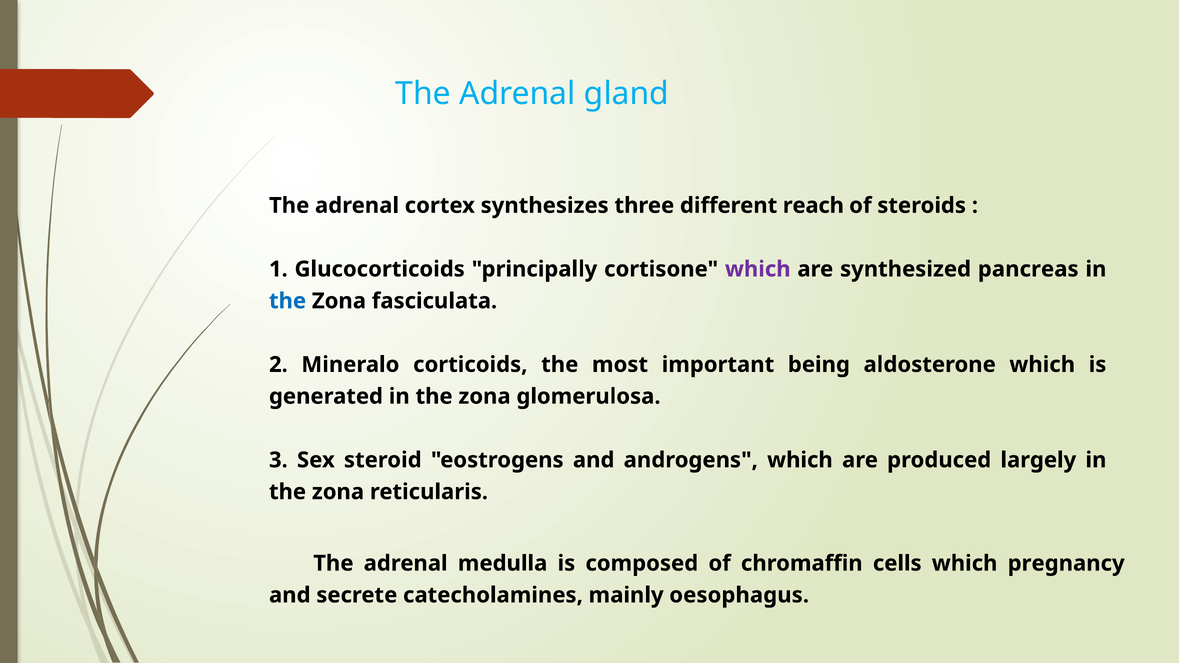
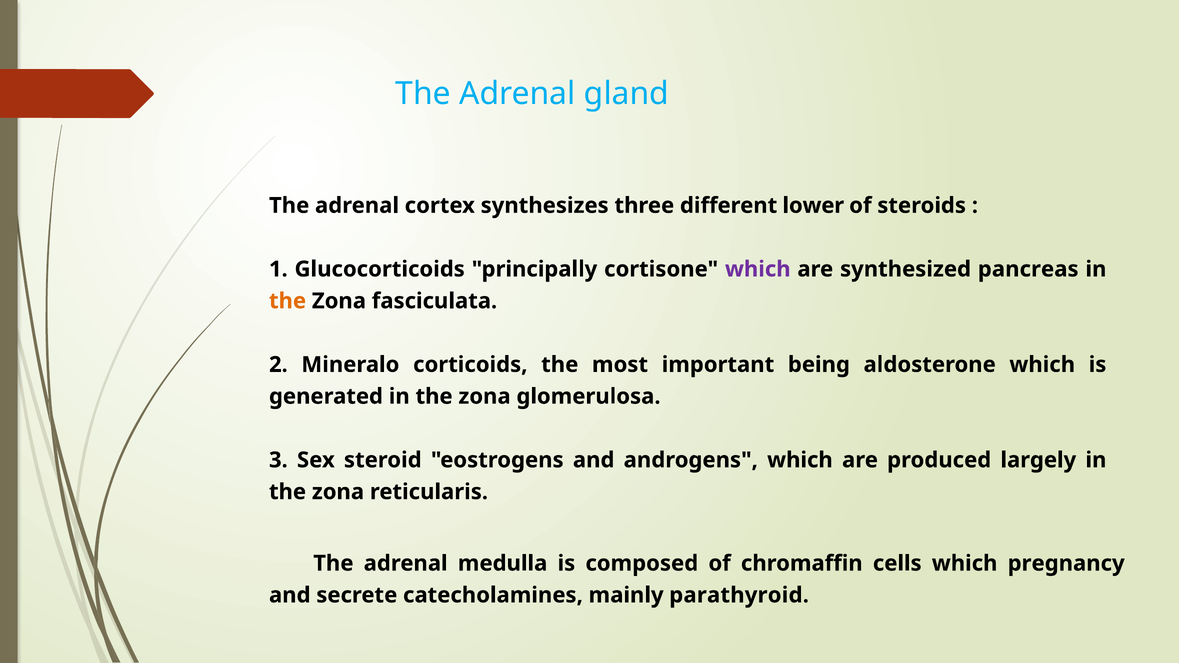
reach: reach -> lower
the at (288, 301) colour: blue -> orange
oesophagus: oesophagus -> parathyroid
